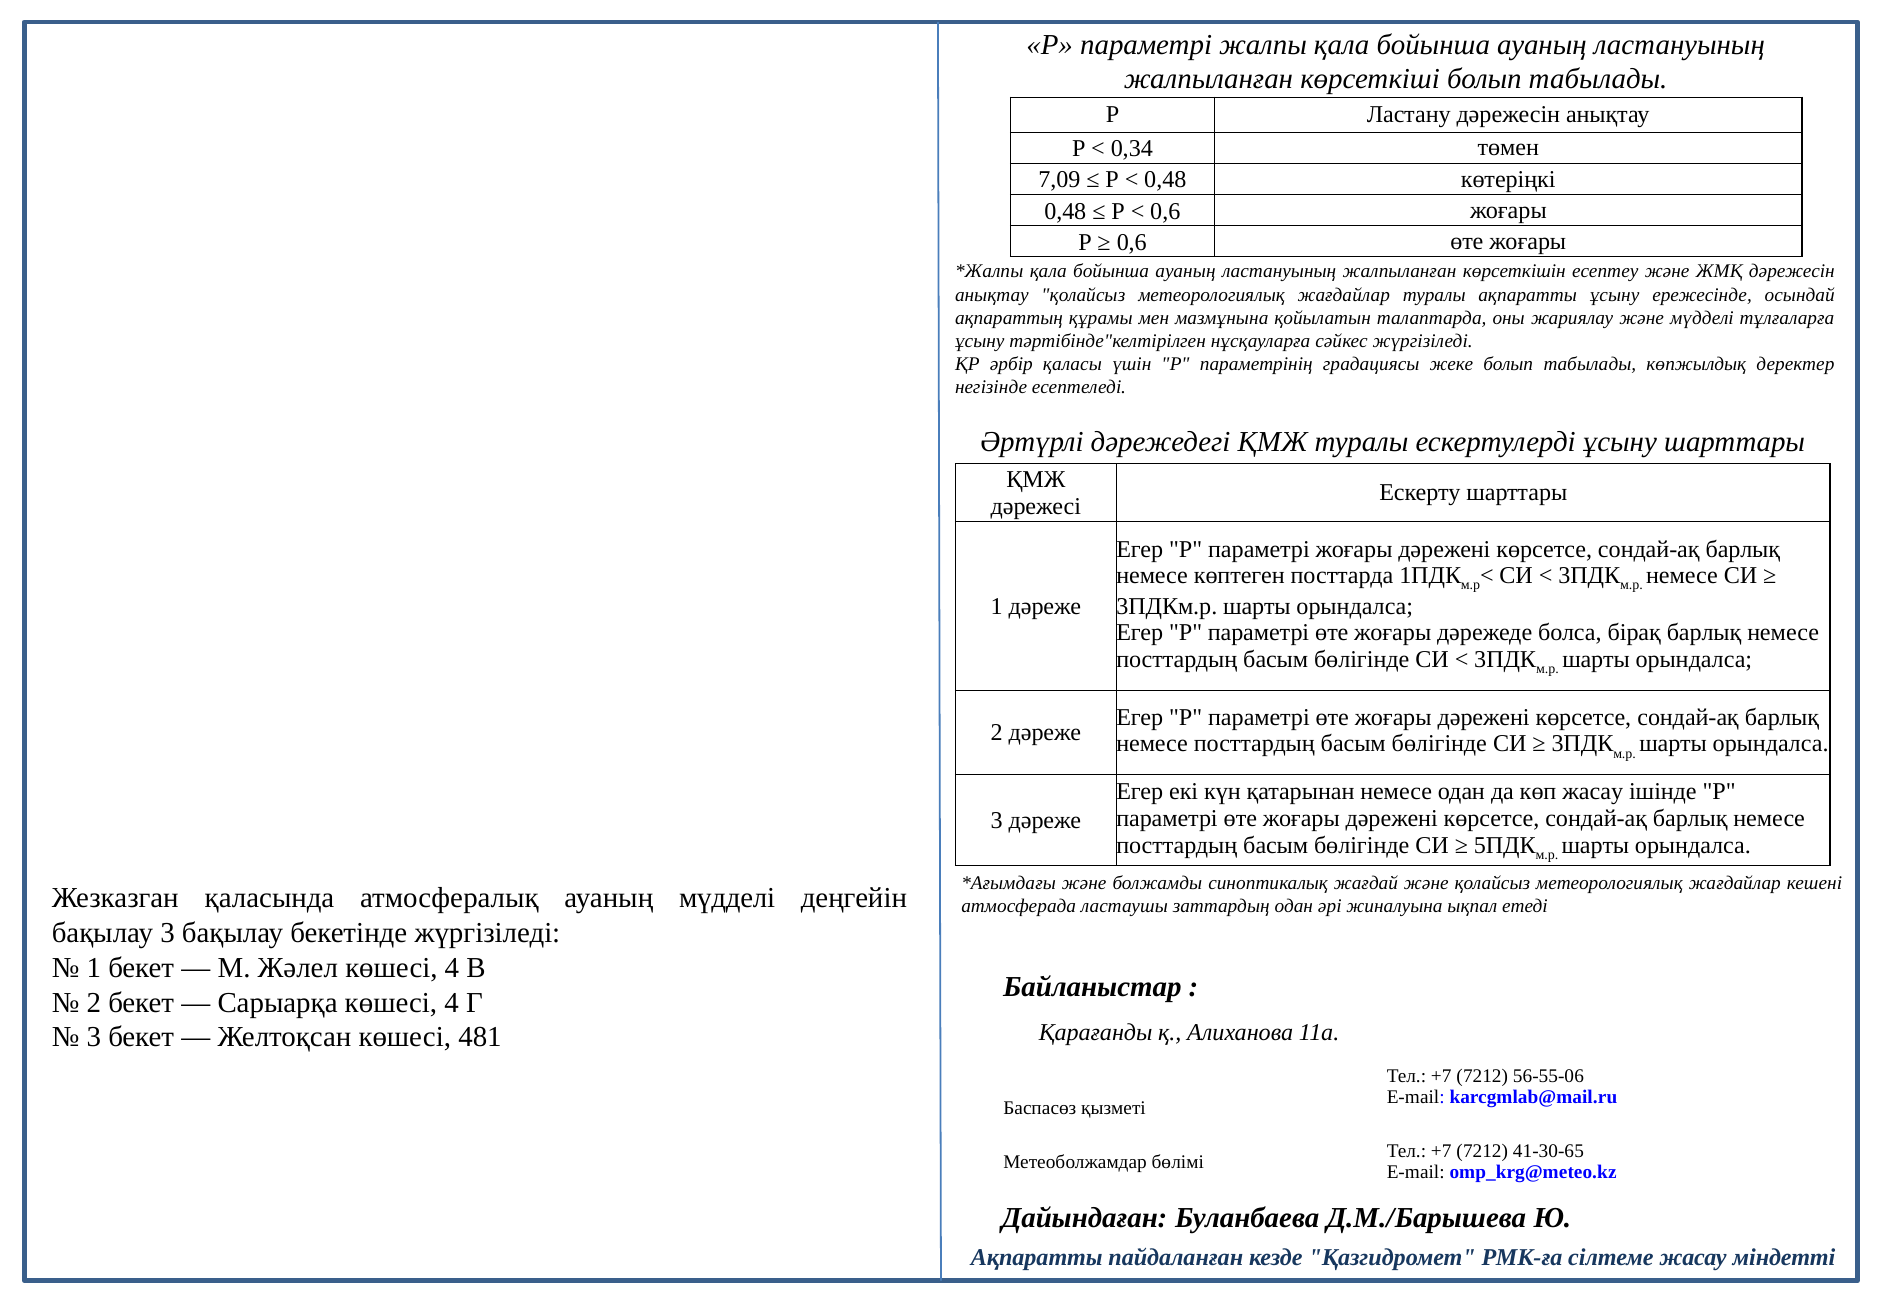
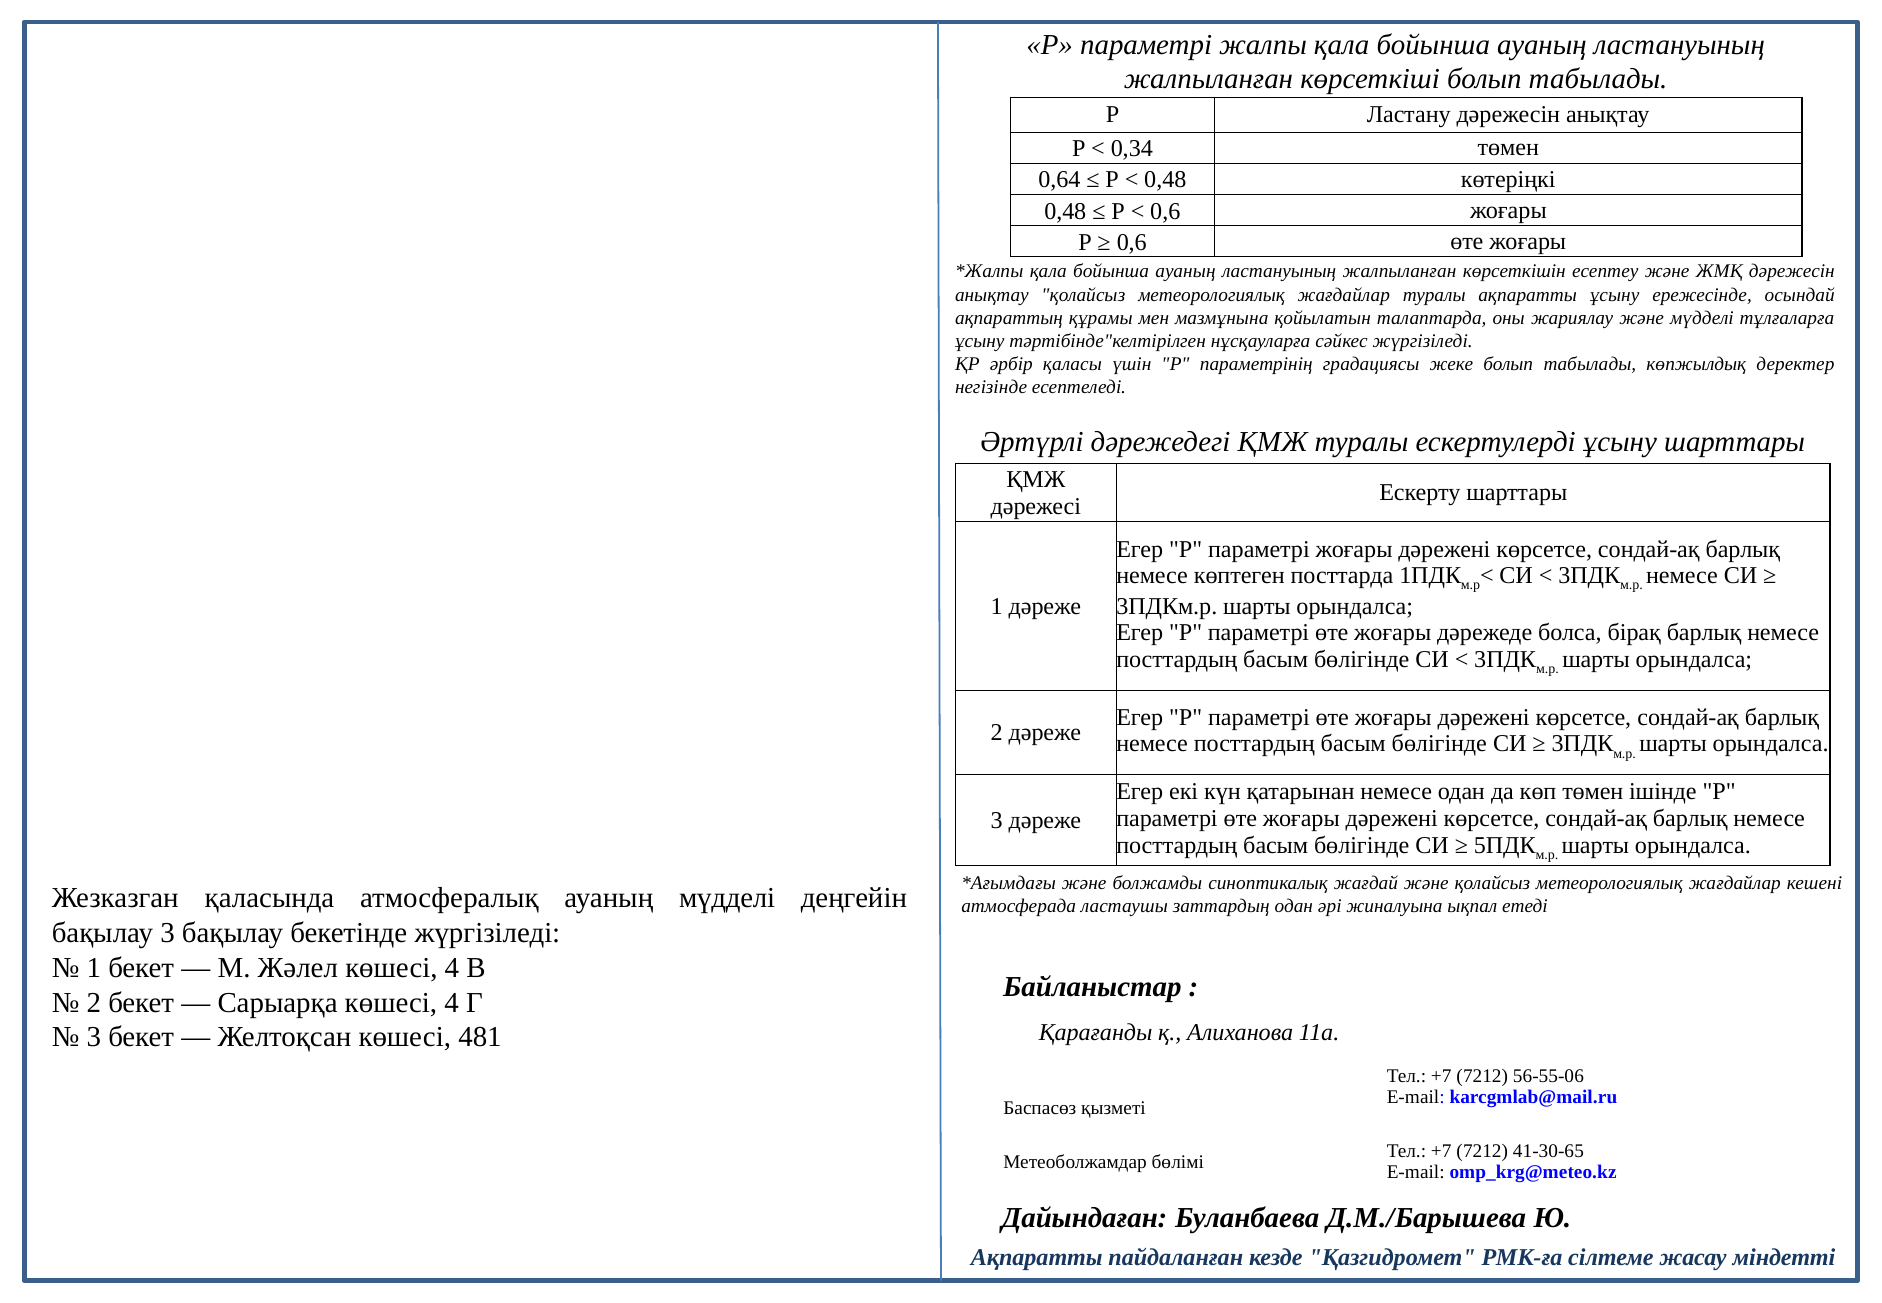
7,09: 7,09 -> 0,64
көп жасау: жасау -> төмен
